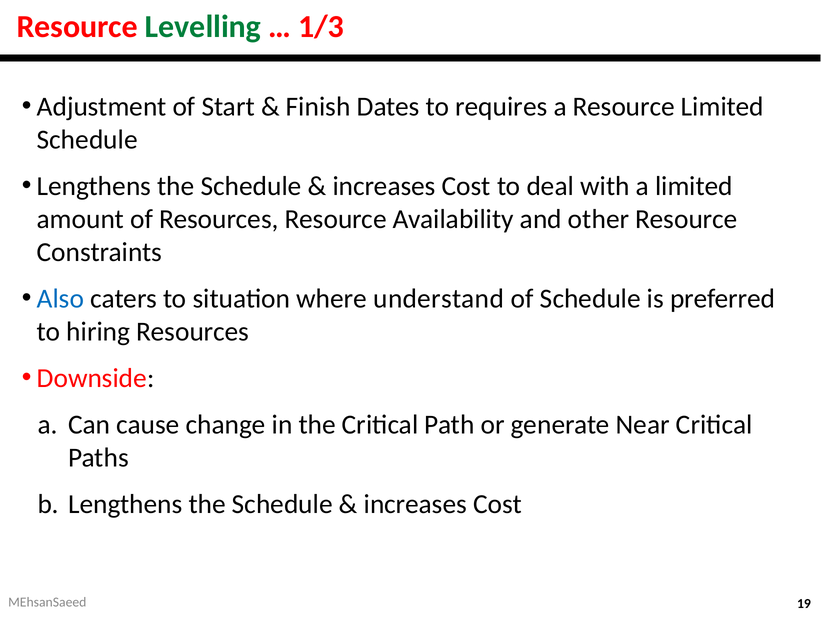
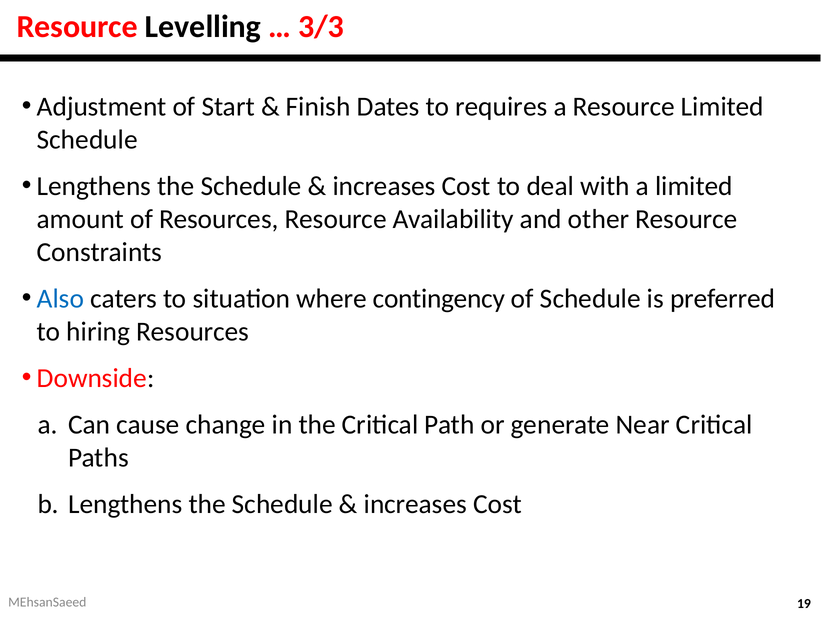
Levelling colour: green -> black
1/3: 1/3 -> 3/3
understand: understand -> contingency
